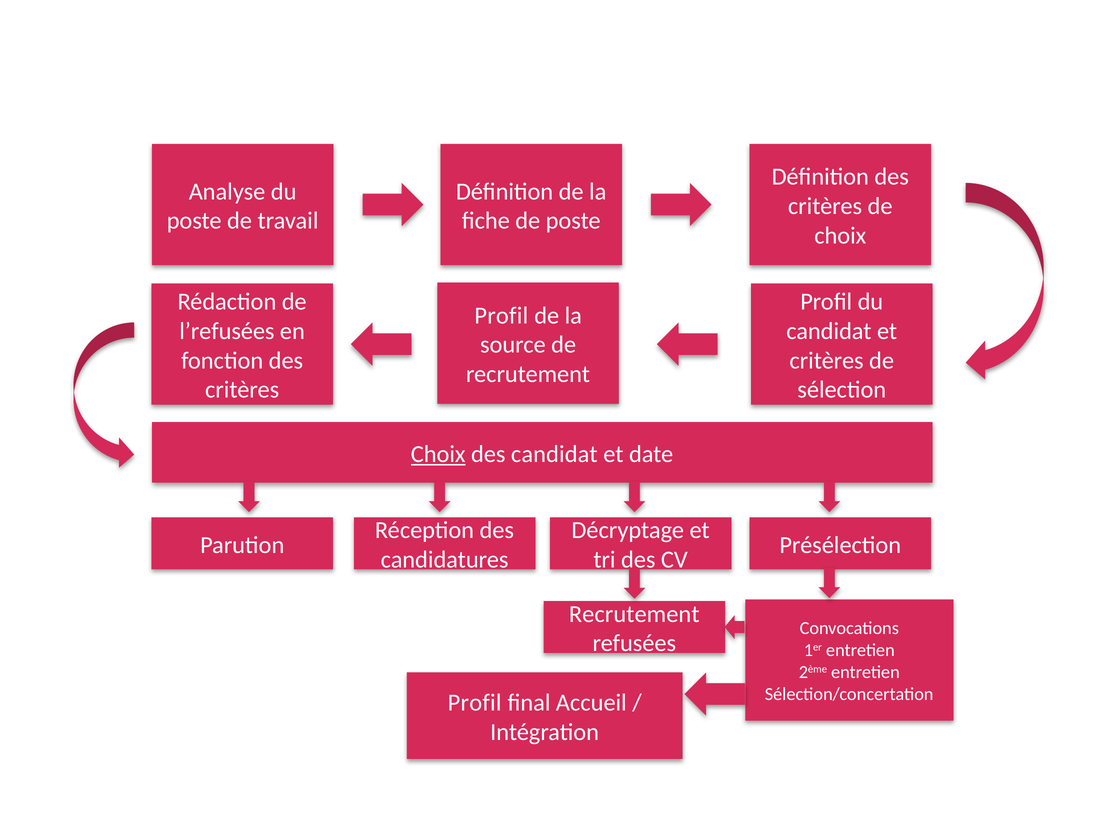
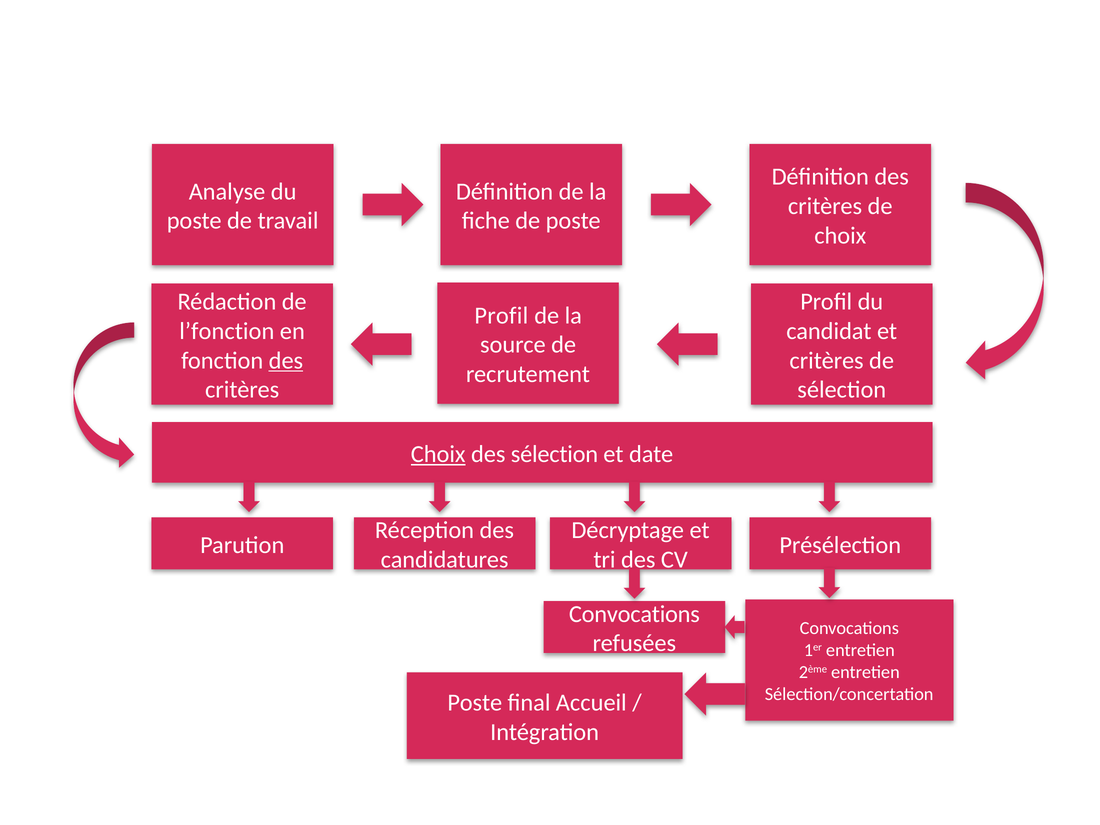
l’refusées: l’refusées -> l’fonction
des at (286, 360) underline: none -> present
des candidat: candidat -> sélection
Recrutement at (634, 614): Recrutement -> Convocations
Profil at (475, 703): Profil -> Poste
